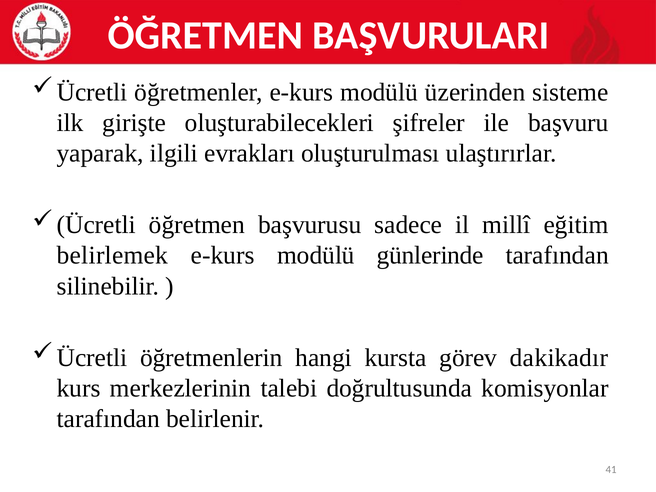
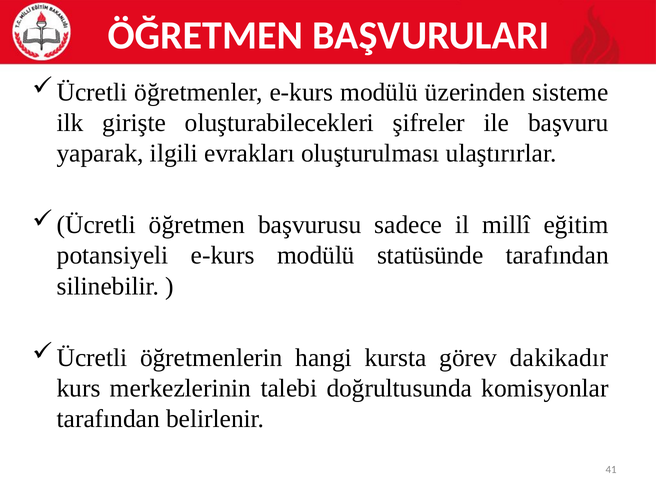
belirlemek: belirlemek -> potansiyeli
günlerinde: günlerinde -> statüsünde
